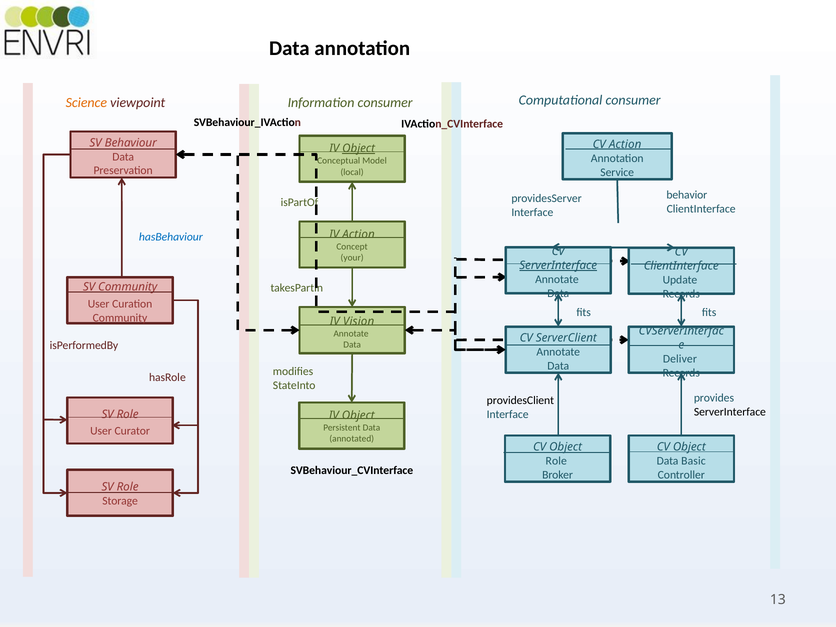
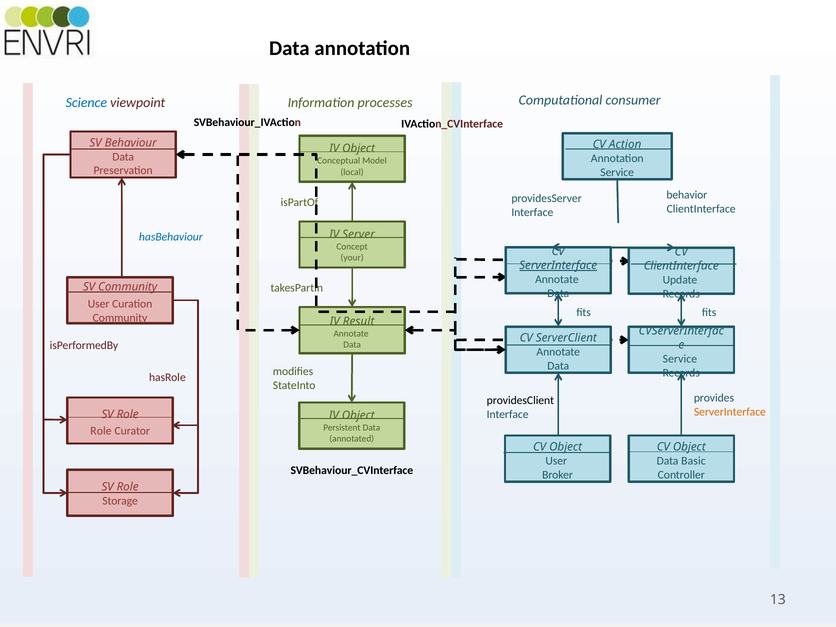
Science colour: orange -> blue
Information consumer: consumer -> processes
Object at (359, 148) underline: present -> none
IV Action: Action -> Server
Vision: Vision -> Result
Deliver at (680, 359): Deliver -> Service
ServerInterface at (730, 412) colour: black -> orange
User at (101, 431): User -> Role
Role at (556, 461): Role -> User
